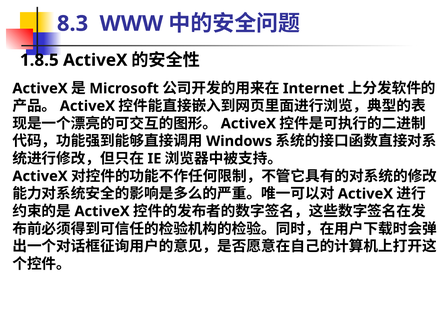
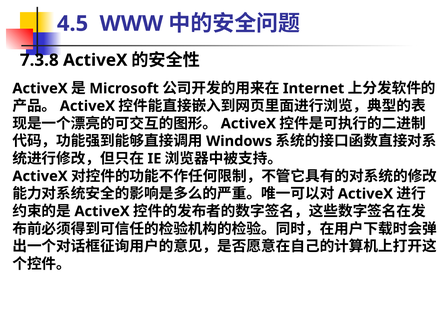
8.3: 8.3 -> 4.5
1.8.5: 1.8.5 -> 7.3.8
